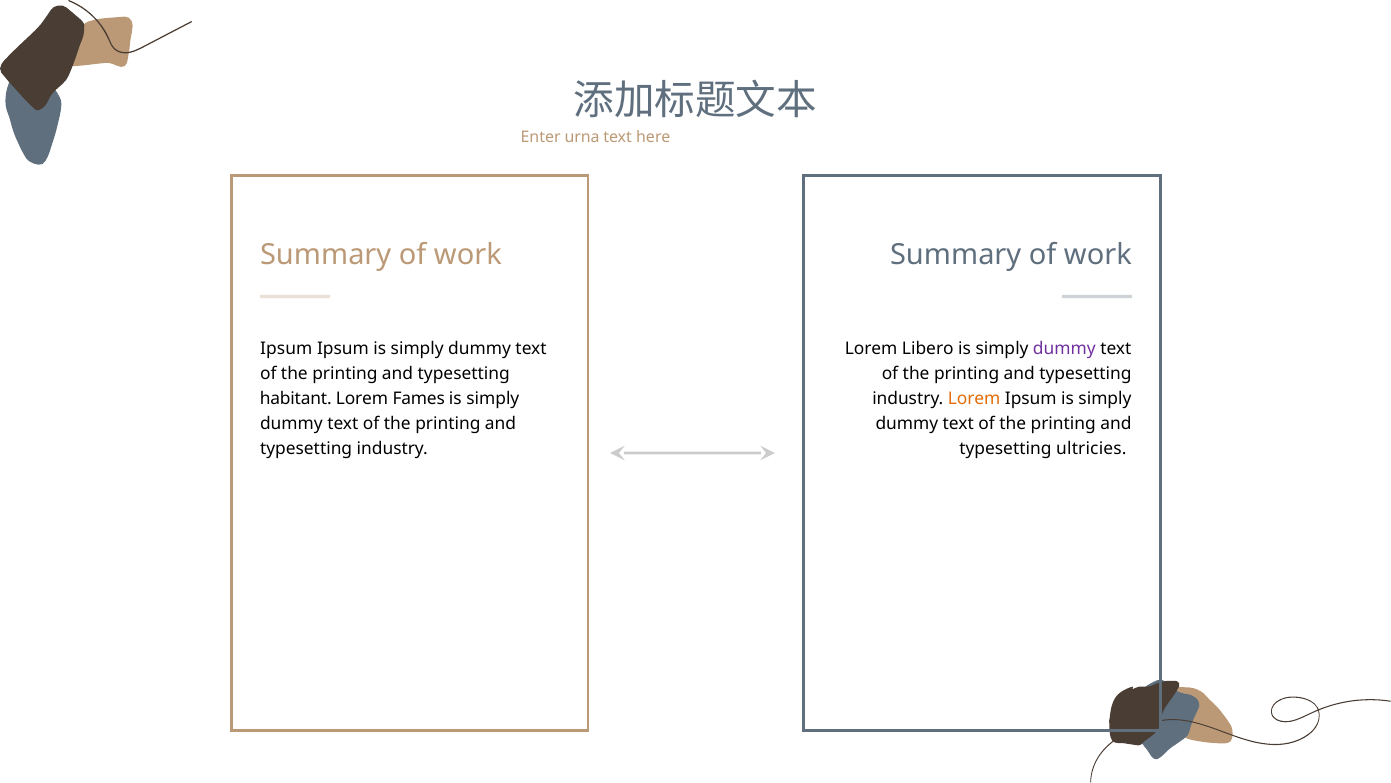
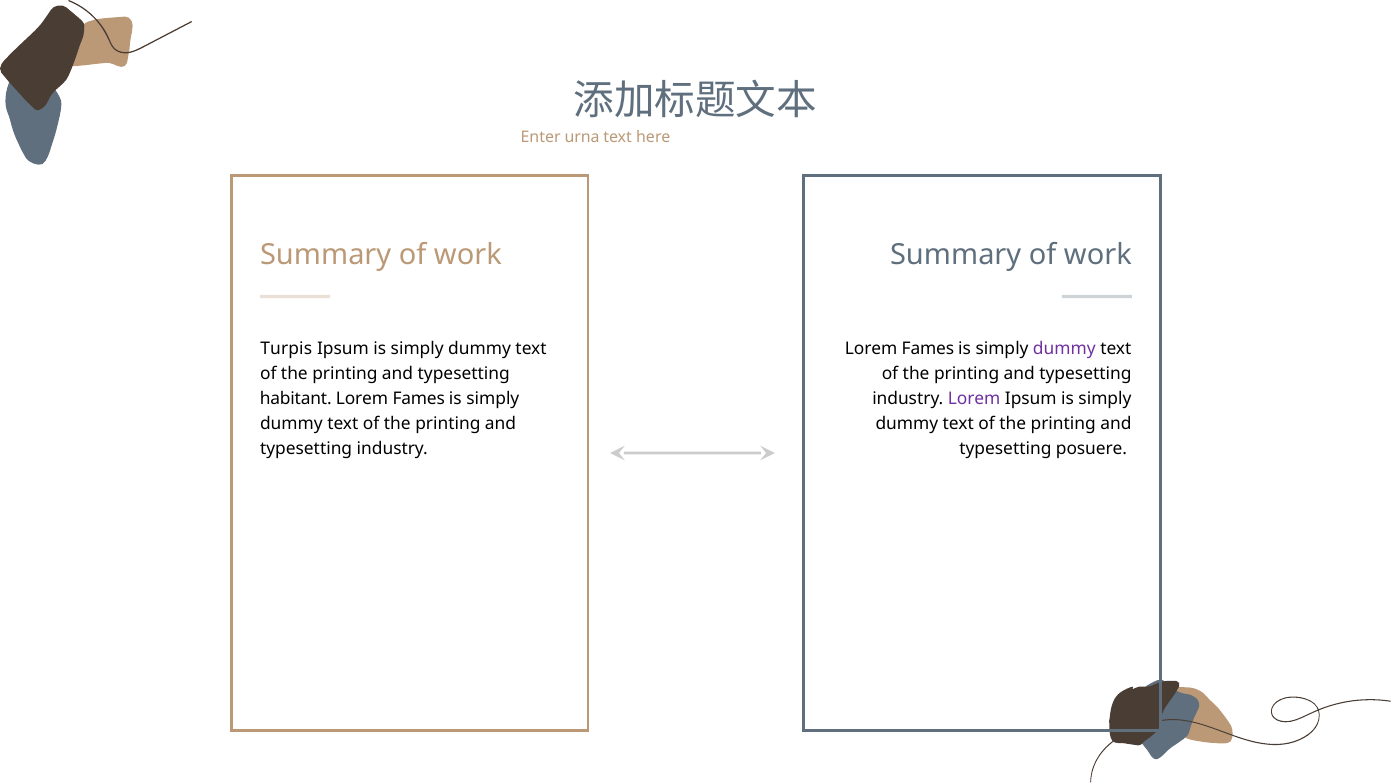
Ipsum at (286, 348): Ipsum -> Turpis
Libero at (928, 348): Libero -> Fames
Lorem at (974, 399) colour: orange -> purple
ultricies: ultricies -> posuere
